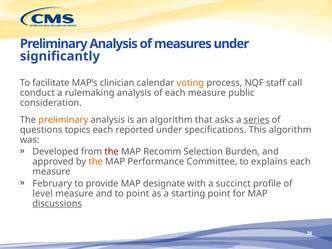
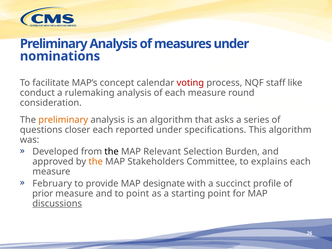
significantly: significantly -> nominations
clinician: clinician -> concept
voting colour: orange -> red
call: call -> like
public: public -> round
series underline: present -> none
topics: topics -> closer
the at (112, 152) colour: red -> black
Recomm: Recomm -> Relevant
Performance: Performance -> Stakeholders
level: level -> prior
